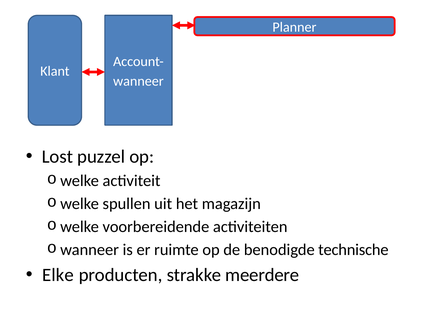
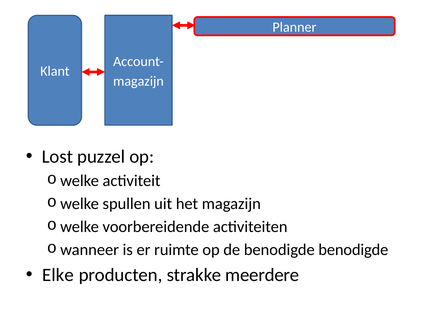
wanneer at (138, 81): wanneer -> magazijn
benodigde technische: technische -> benodigde
